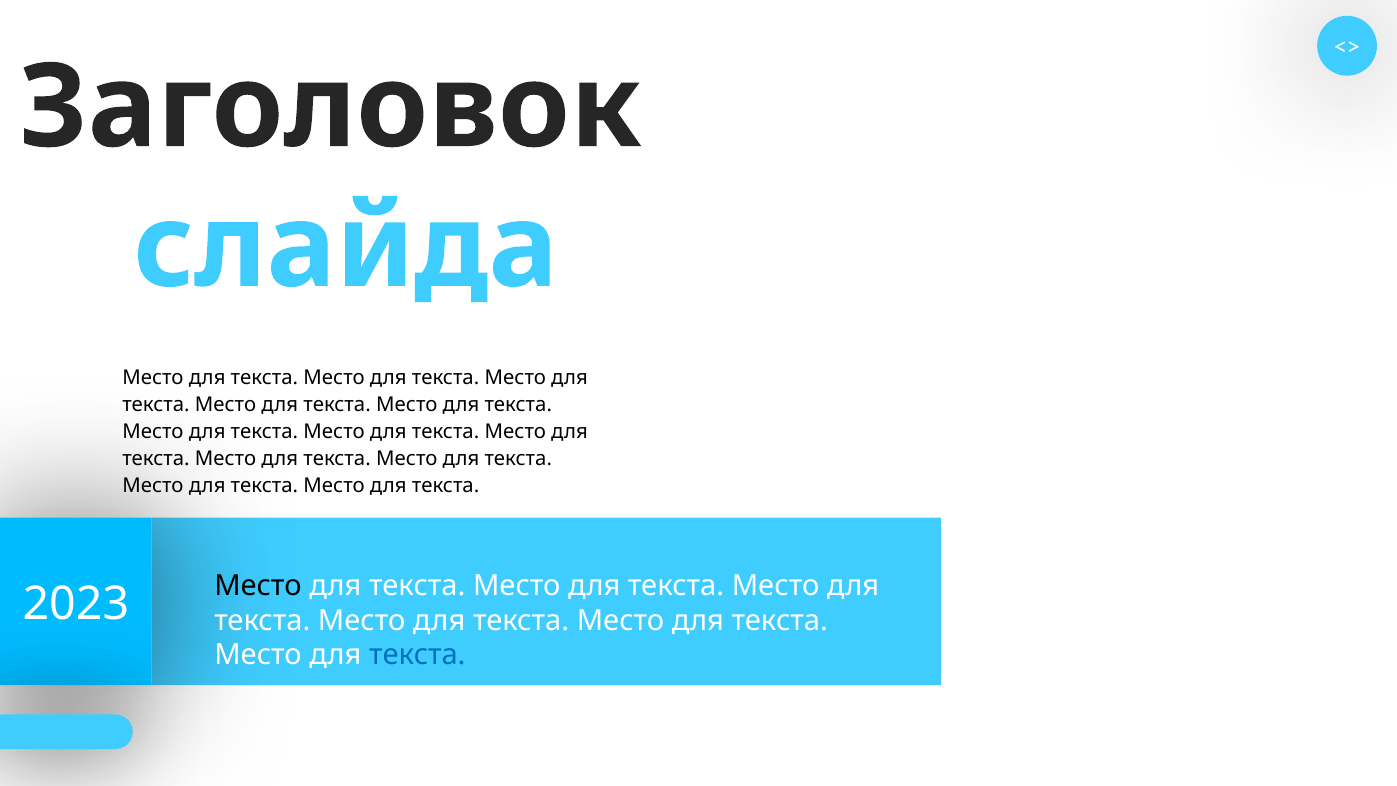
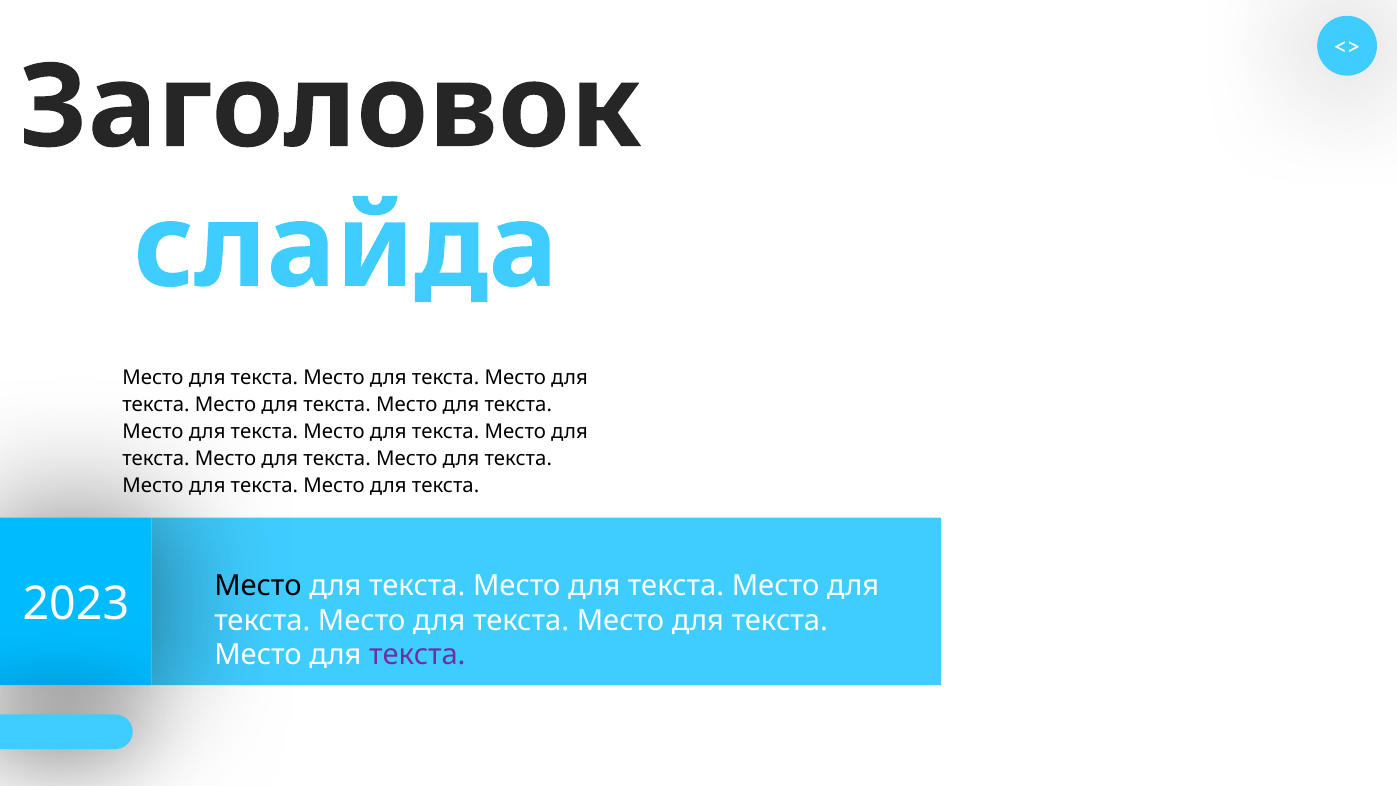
текста at (417, 655) colour: blue -> purple
